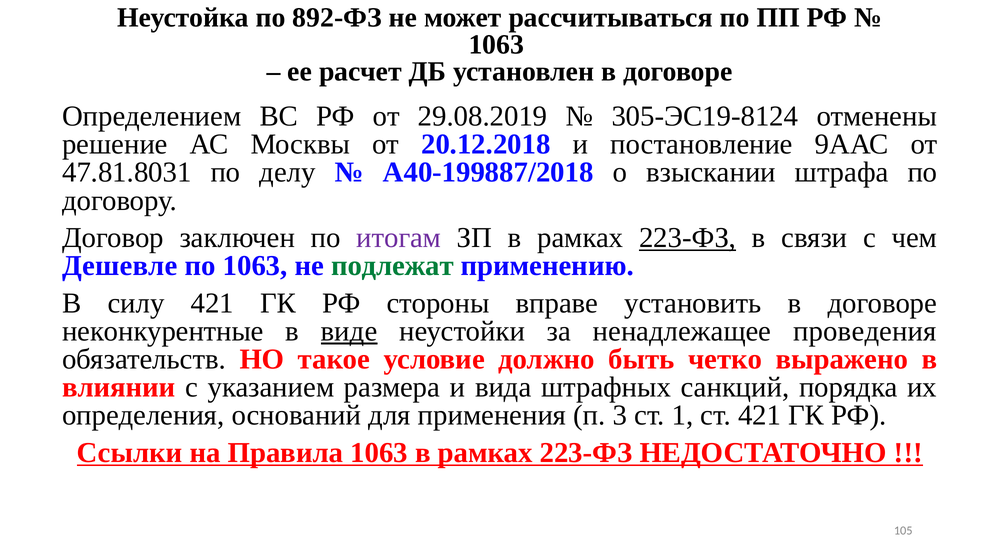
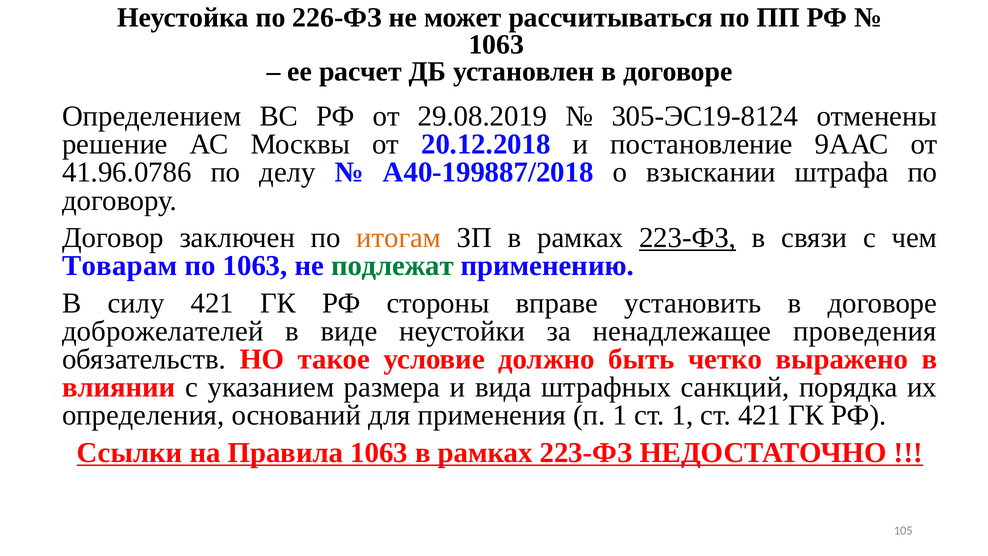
892-ФЗ: 892-ФЗ -> 226-ФЗ
47.81.8031: 47.81.8031 -> 41.96.0786
итогам colour: purple -> orange
Дешевле: Дешевле -> Товарам
неконкурентные: неконкурентные -> доброжелателей
виде underline: present -> none
п 3: 3 -> 1
